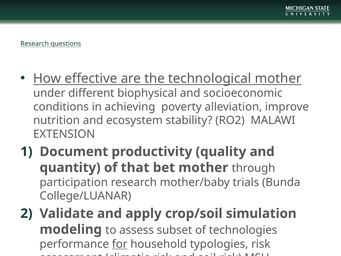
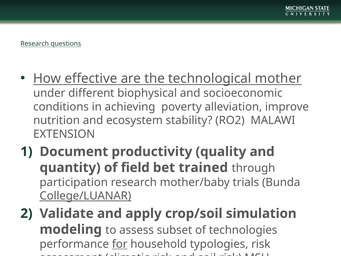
that: that -> field
bet mother: mother -> trained
College/LUANAR underline: none -> present
